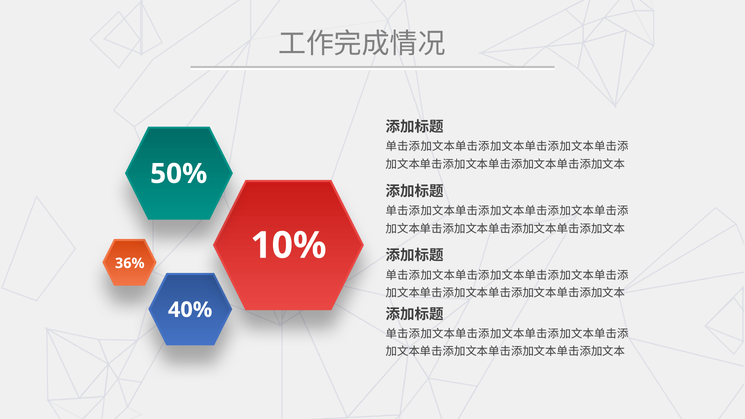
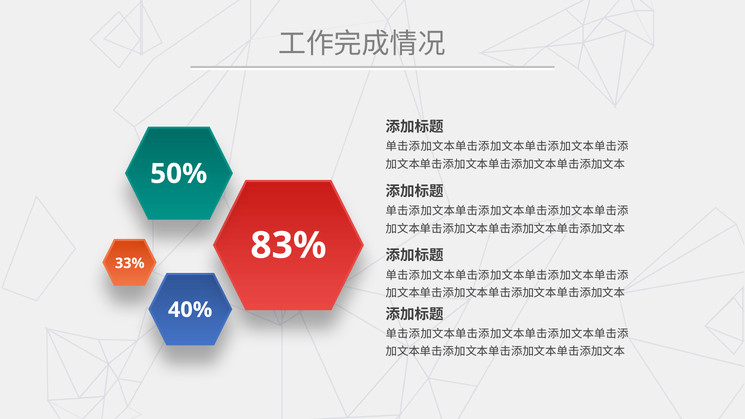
10%: 10% -> 83%
36%: 36% -> 33%
